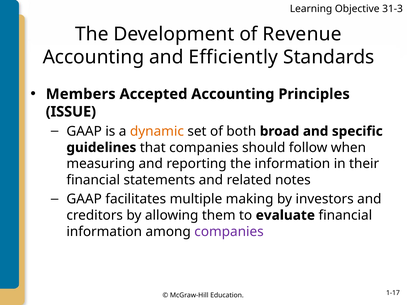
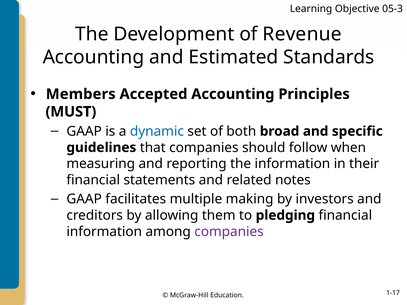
31-3: 31-3 -> 05-3
Efficiently: Efficiently -> Estimated
ISSUE: ISSUE -> MUST
dynamic colour: orange -> blue
evaluate: evaluate -> pledging
